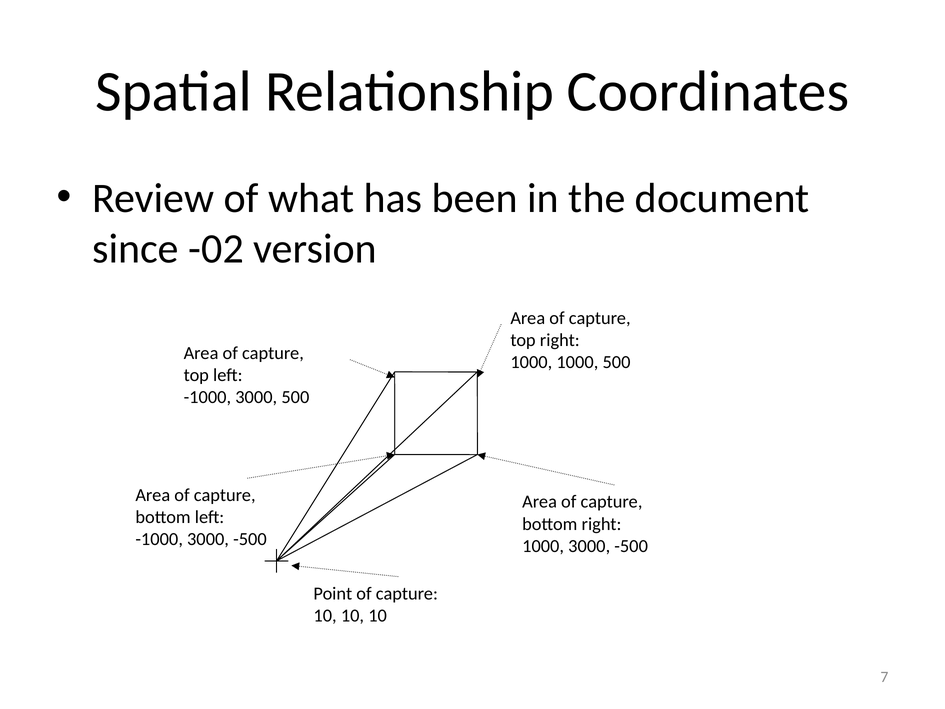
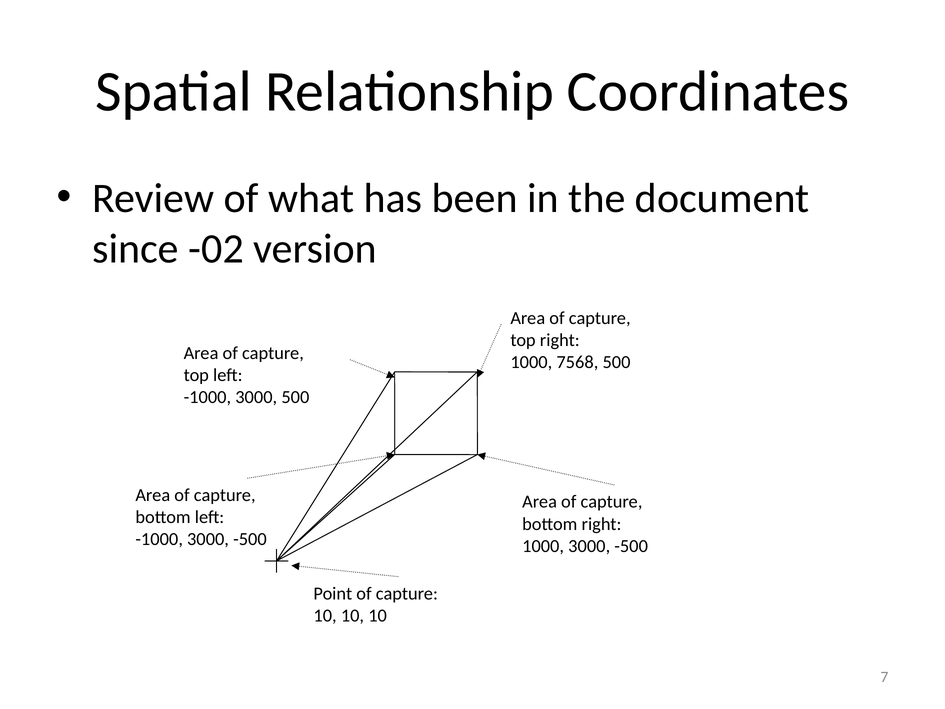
1000 1000: 1000 -> 7568
